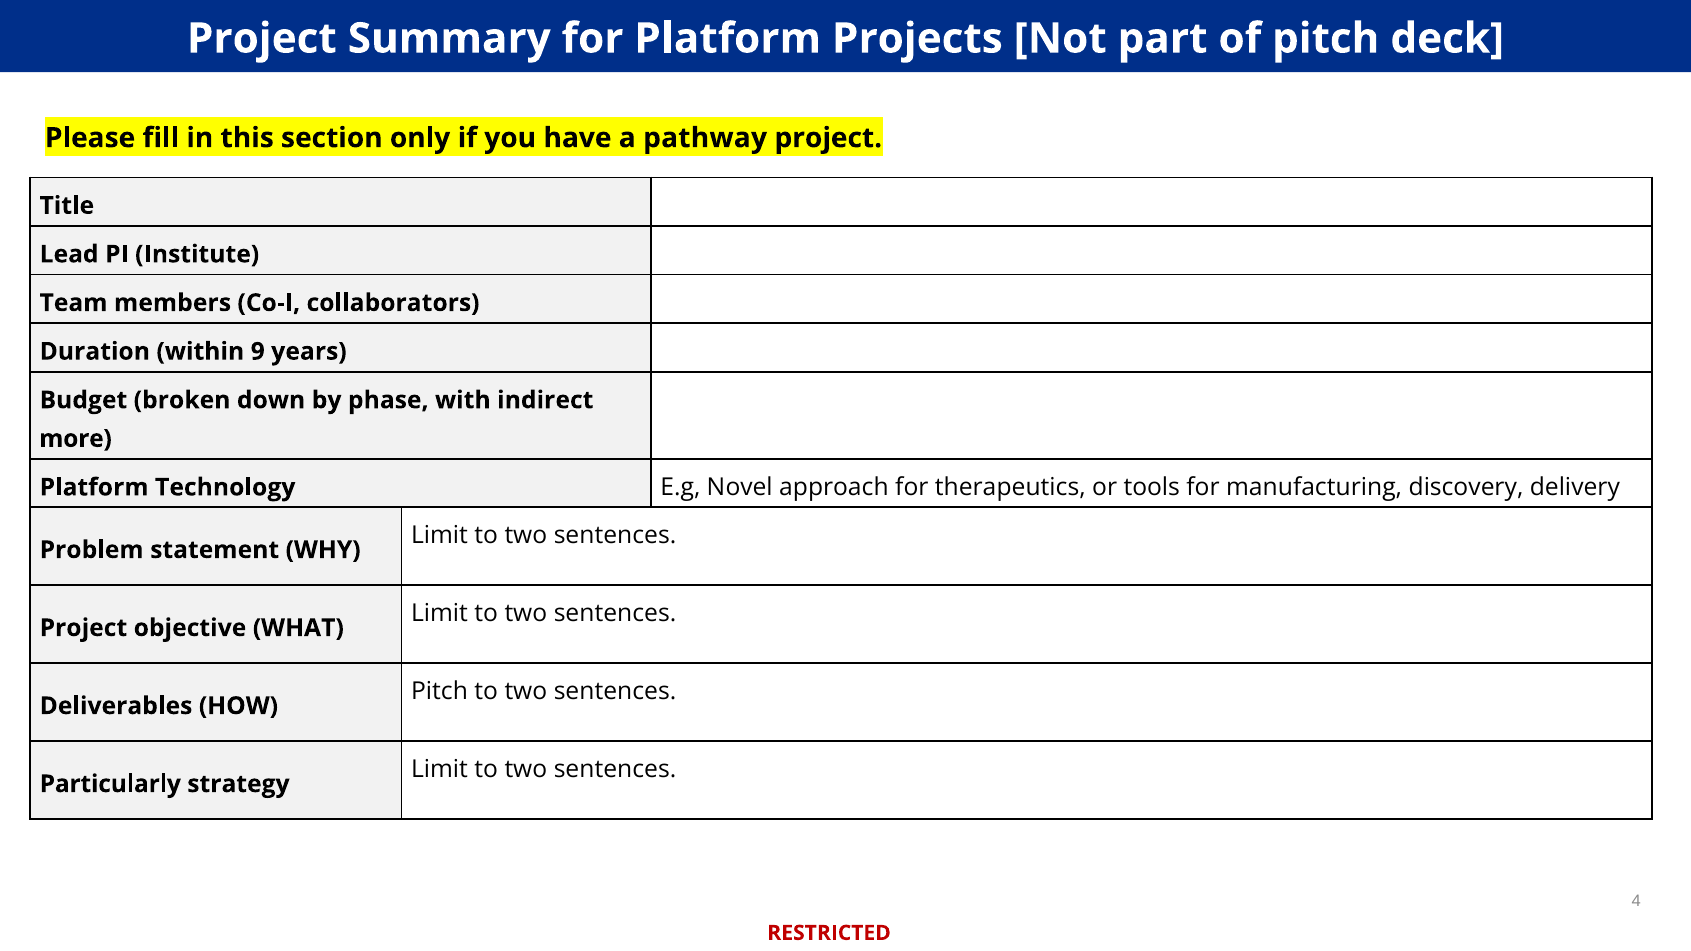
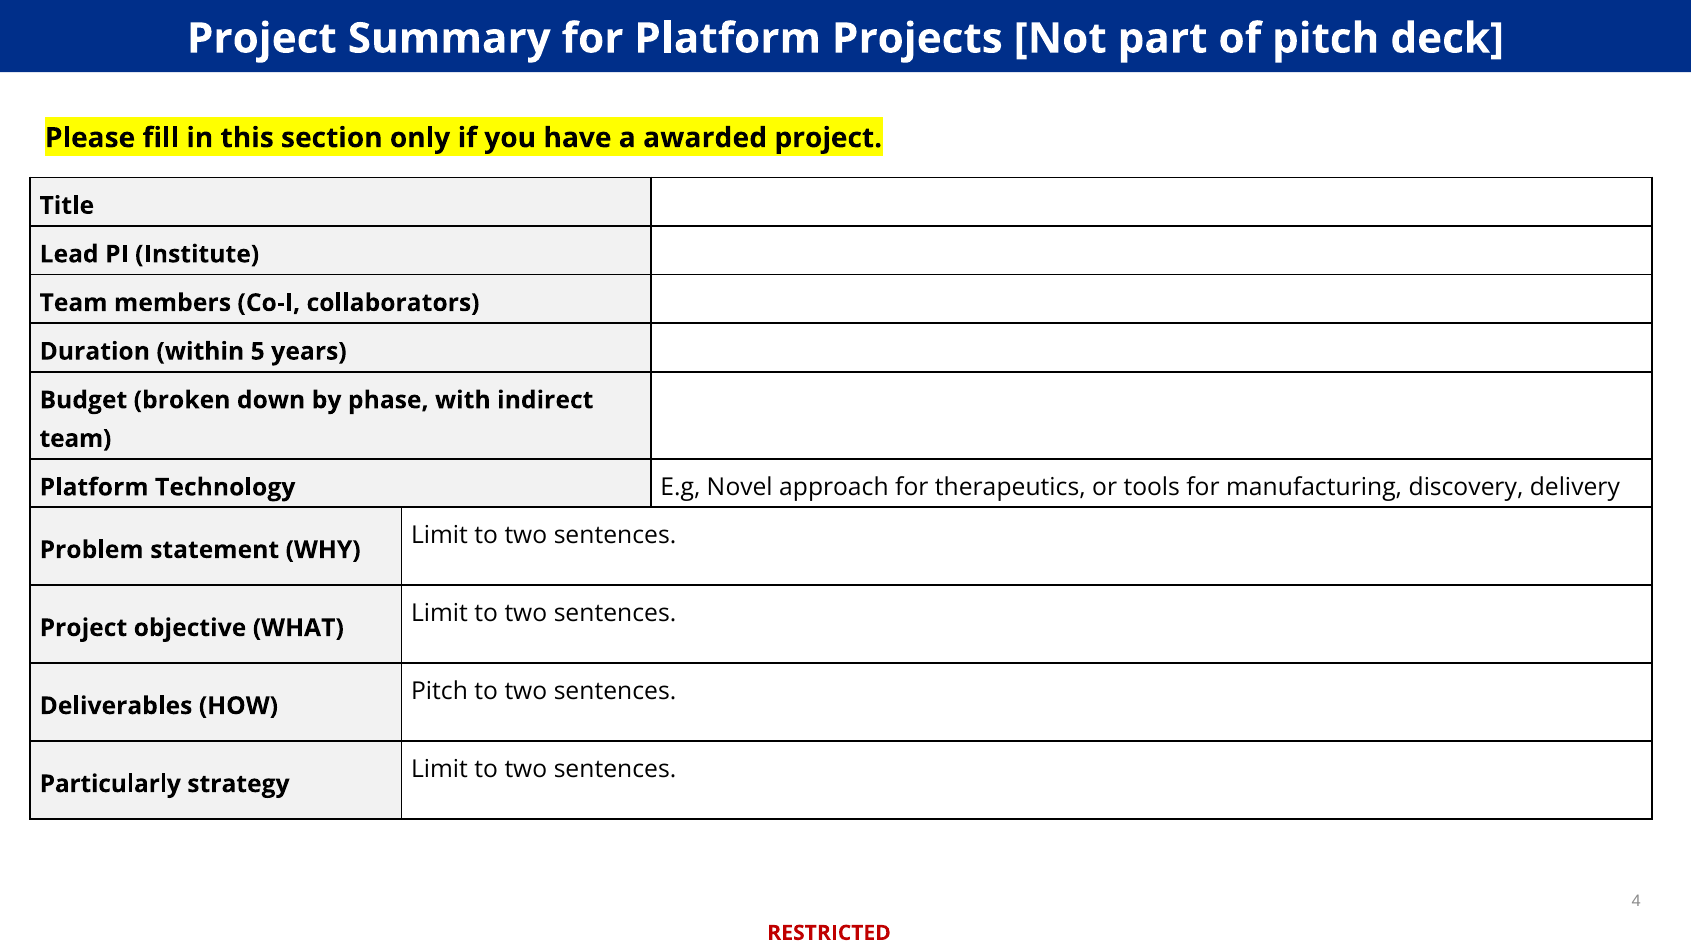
pathway: pathway -> awarded
9: 9 -> 5
more at (75, 439): more -> team
